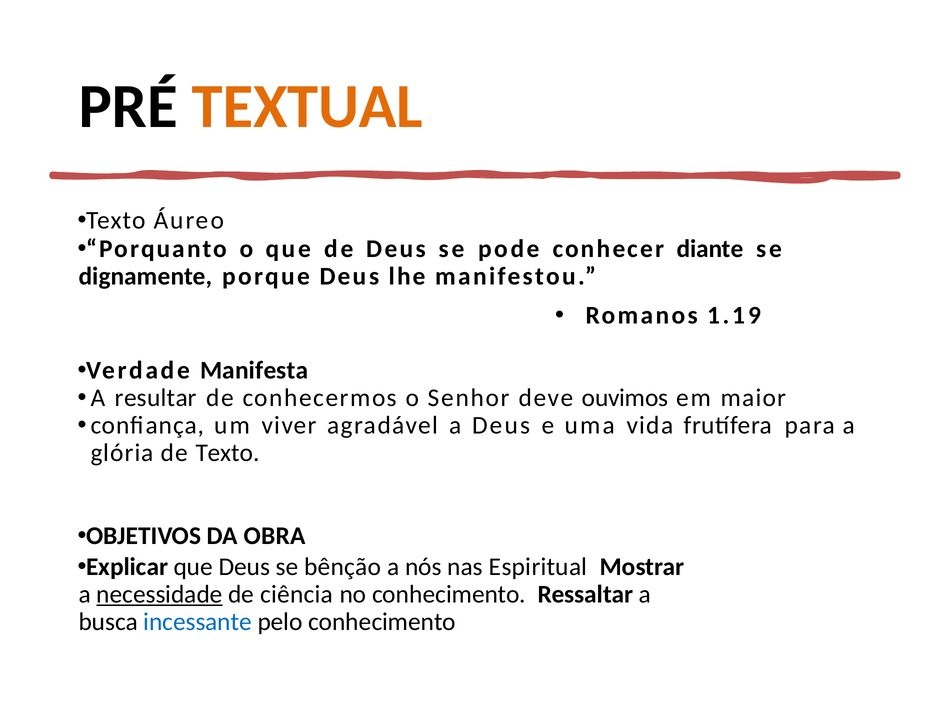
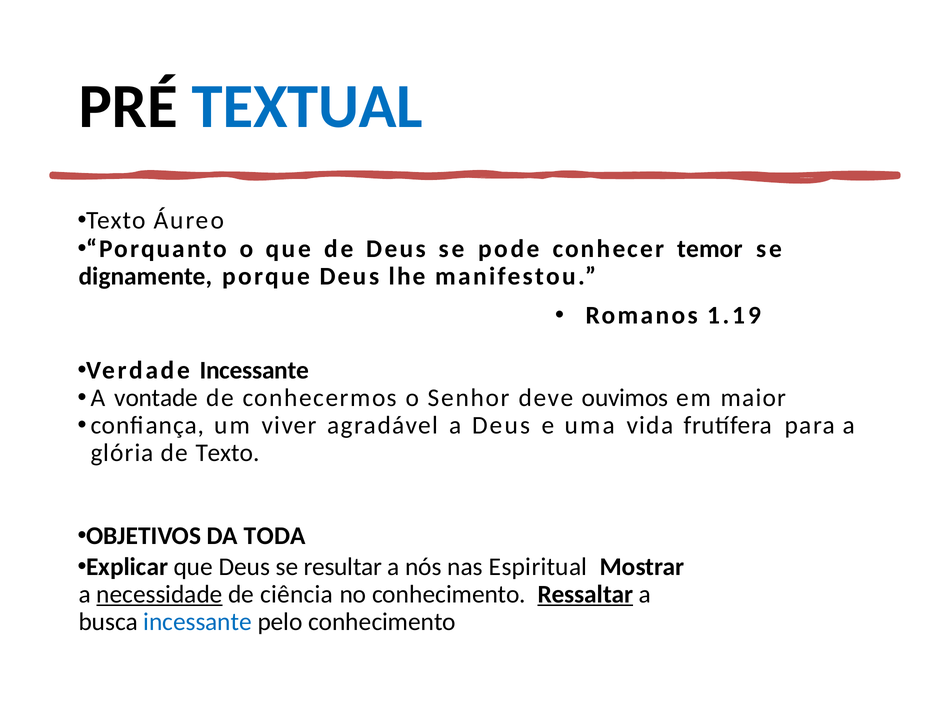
TEXTUAL colour: orange -> blue
diante: diante -> temor
Verdade Manifesta: Manifesta -> Incessante
resultar: resultar -> vontade
OBRA: OBRA -> TODA
bênção: bênção -> resultar
Ressaltar underline: none -> present
